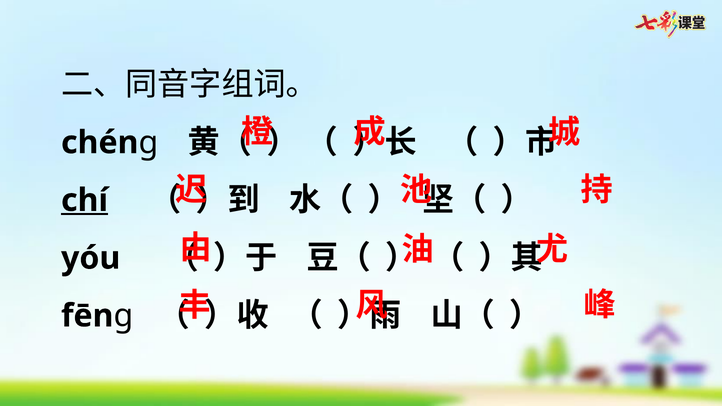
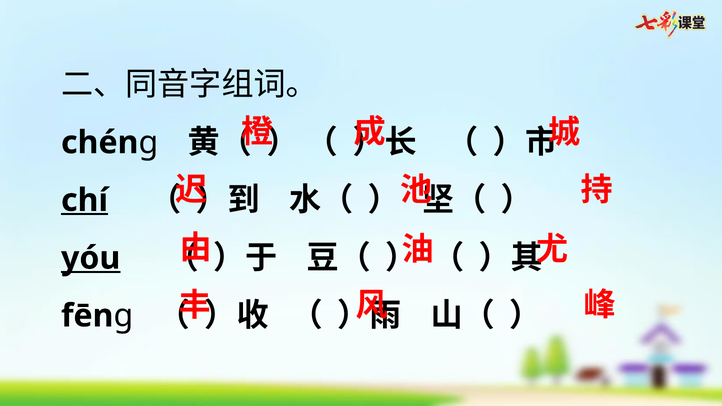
yóu underline: none -> present
